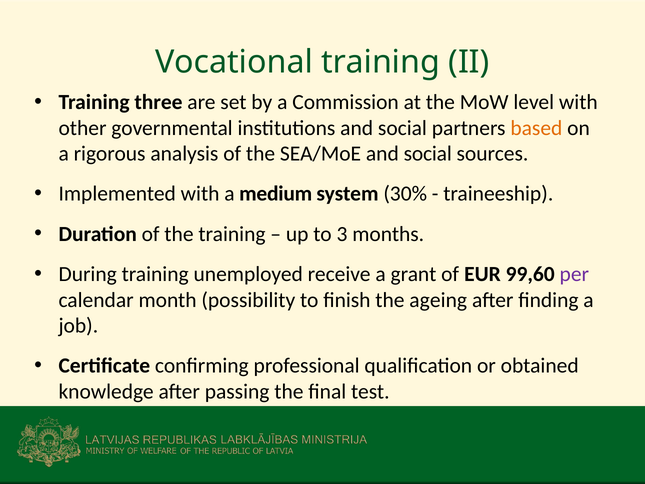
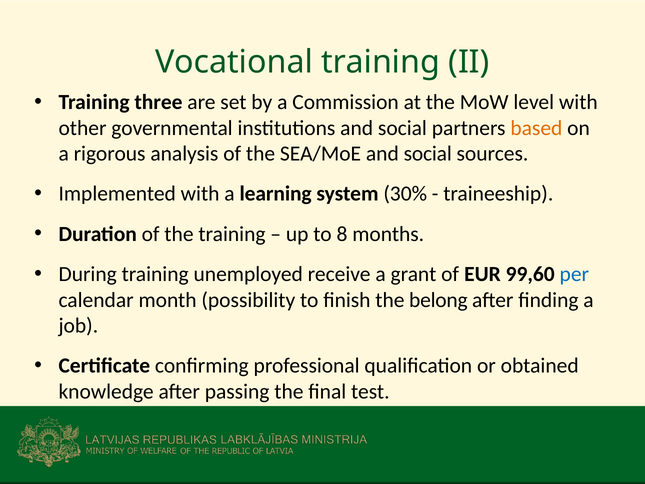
medium: medium -> learning
3: 3 -> 8
per colour: purple -> blue
ageing: ageing -> belong
